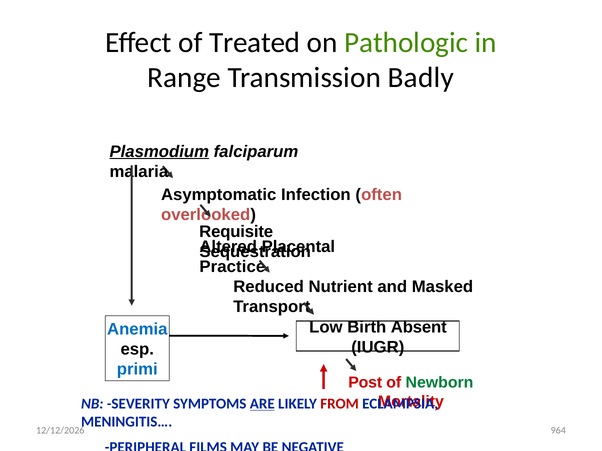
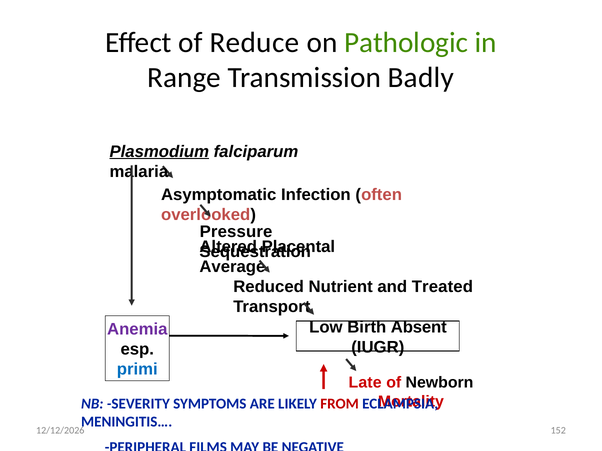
Treated: Treated -> Reduce
Requisite: Requisite -> Pressure
Practice: Practice -> Average
Masked: Masked -> Treated
Anemia colour: blue -> purple
Post: Post -> Late
Newborn colour: green -> black
ARE underline: present -> none
964: 964 -> 152
